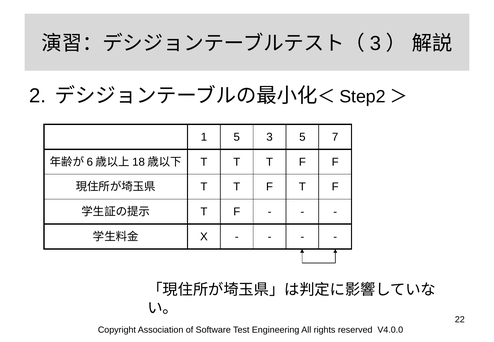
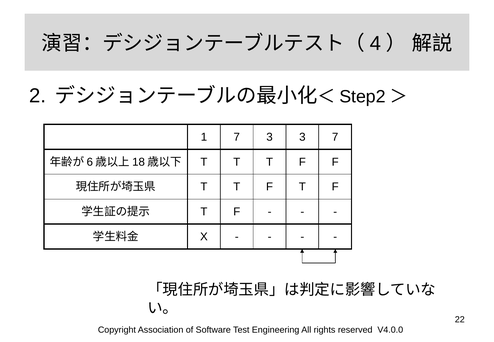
3 at (375, 44): 3 -> 4
1 5: 5 -> 7
3 5: 5 -> 3
